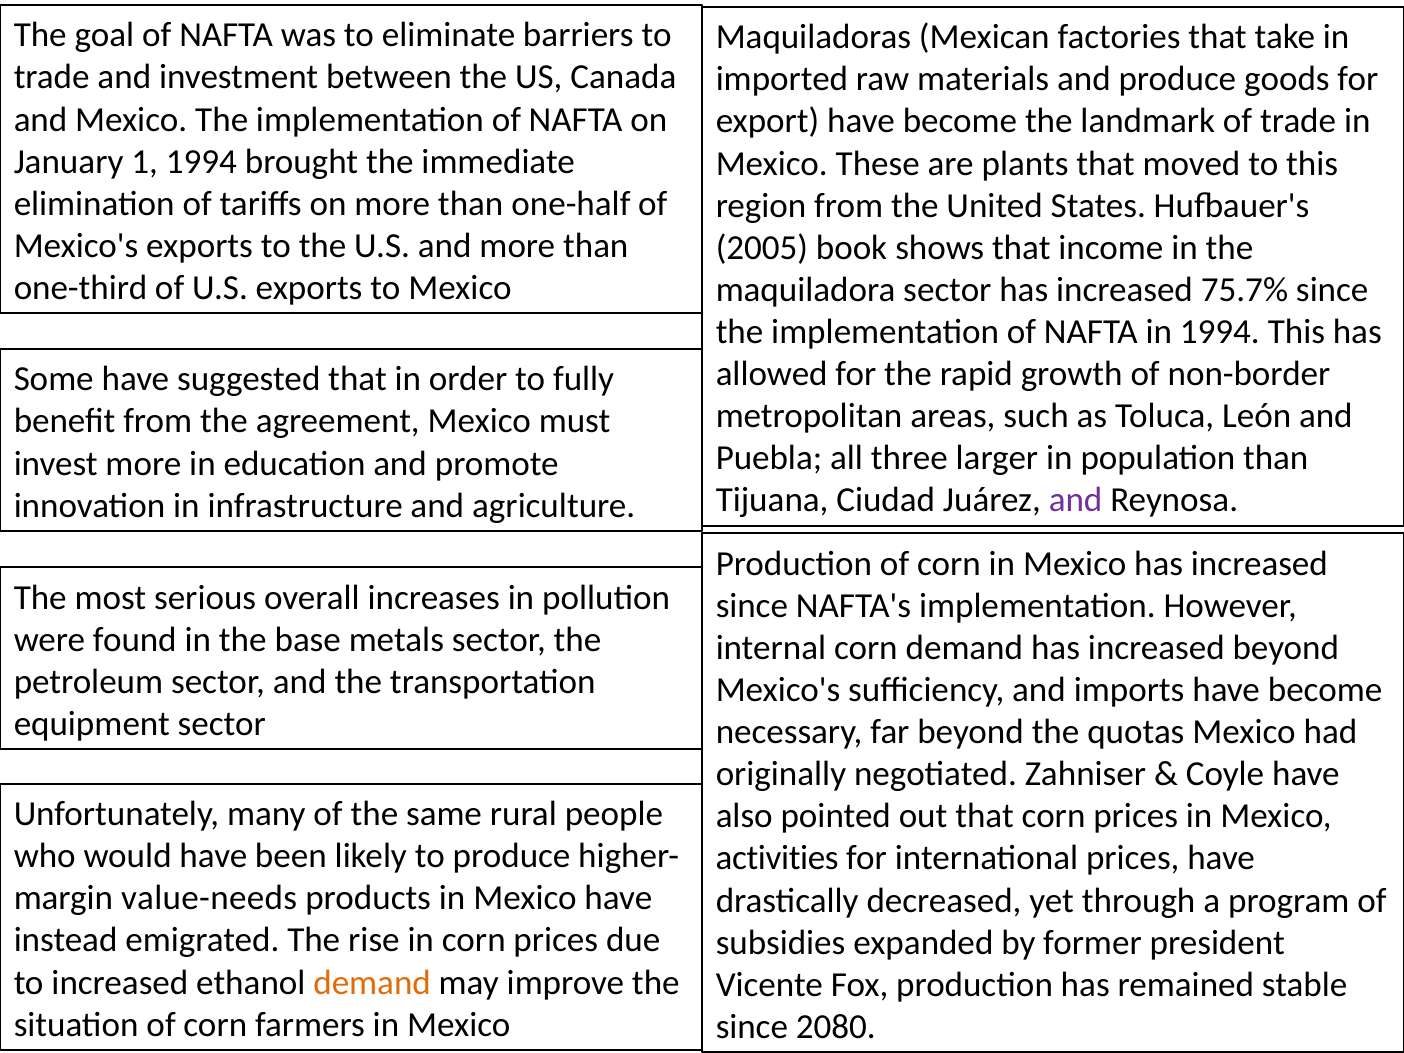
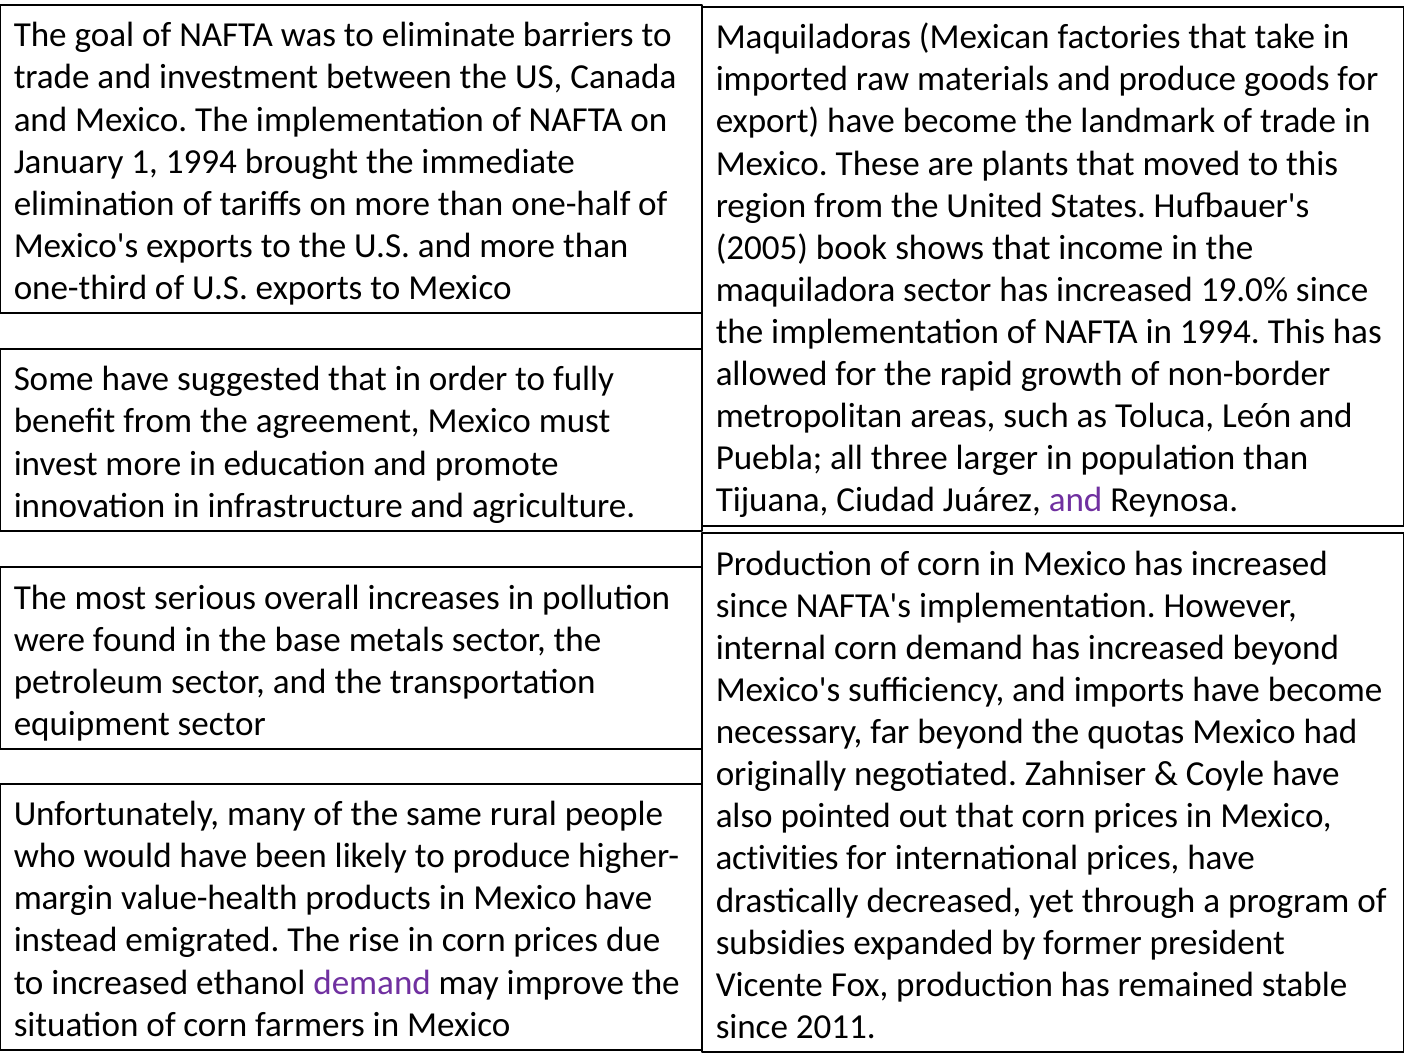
75.7%: 75.7% -> 19.0%
value-needs: value-needs -> value-health
demand at (372, 982) colour: orange -> purple
2080: 2080 -> 2011
